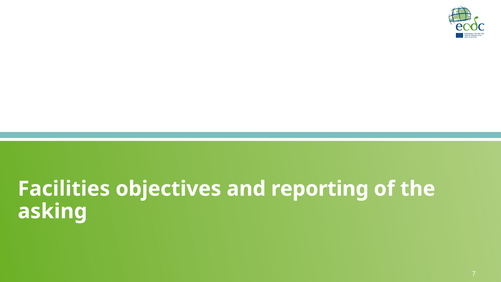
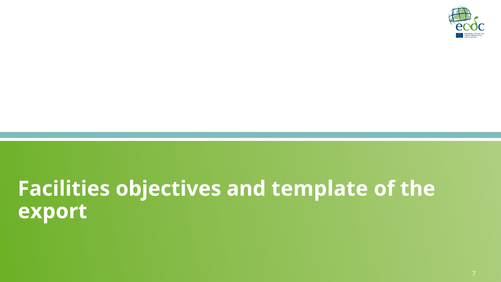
reporting: reporting -> template
asking: asking -> export
